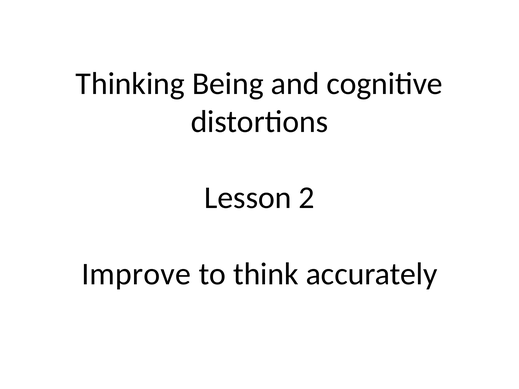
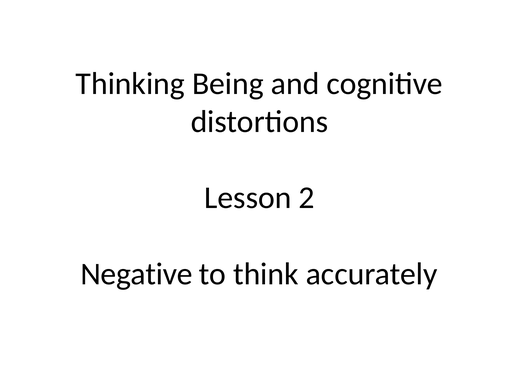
Improve: Improve -> Negative
